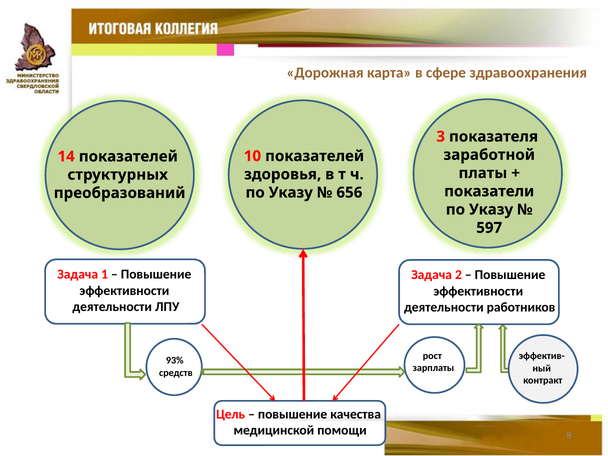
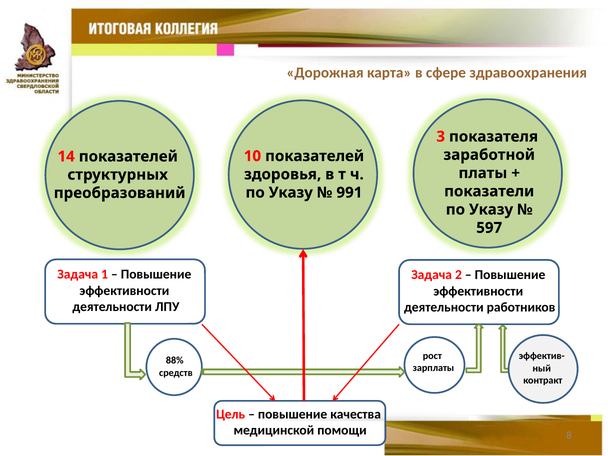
656: 656 -> 991
93%: 93% -> 88%
